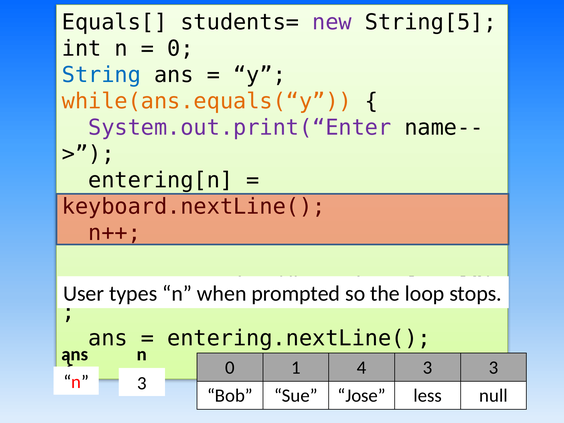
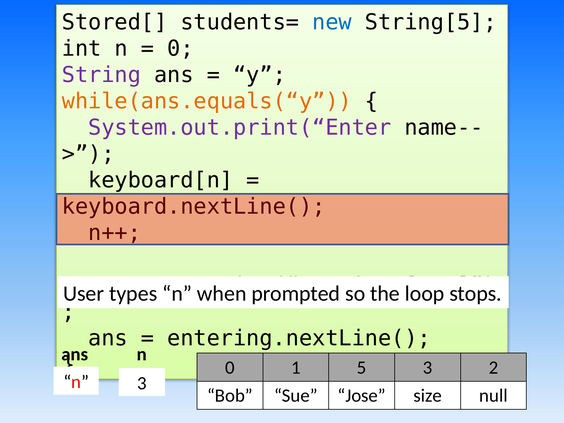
Equals[: Equals[ -> Stored[
new colour: purple -> blue
String colour: blue -> purple
entering[n: entering[n -> keyboard[n
4: 4 -> 5
3 3: 3 -> 2
less: less -> size
